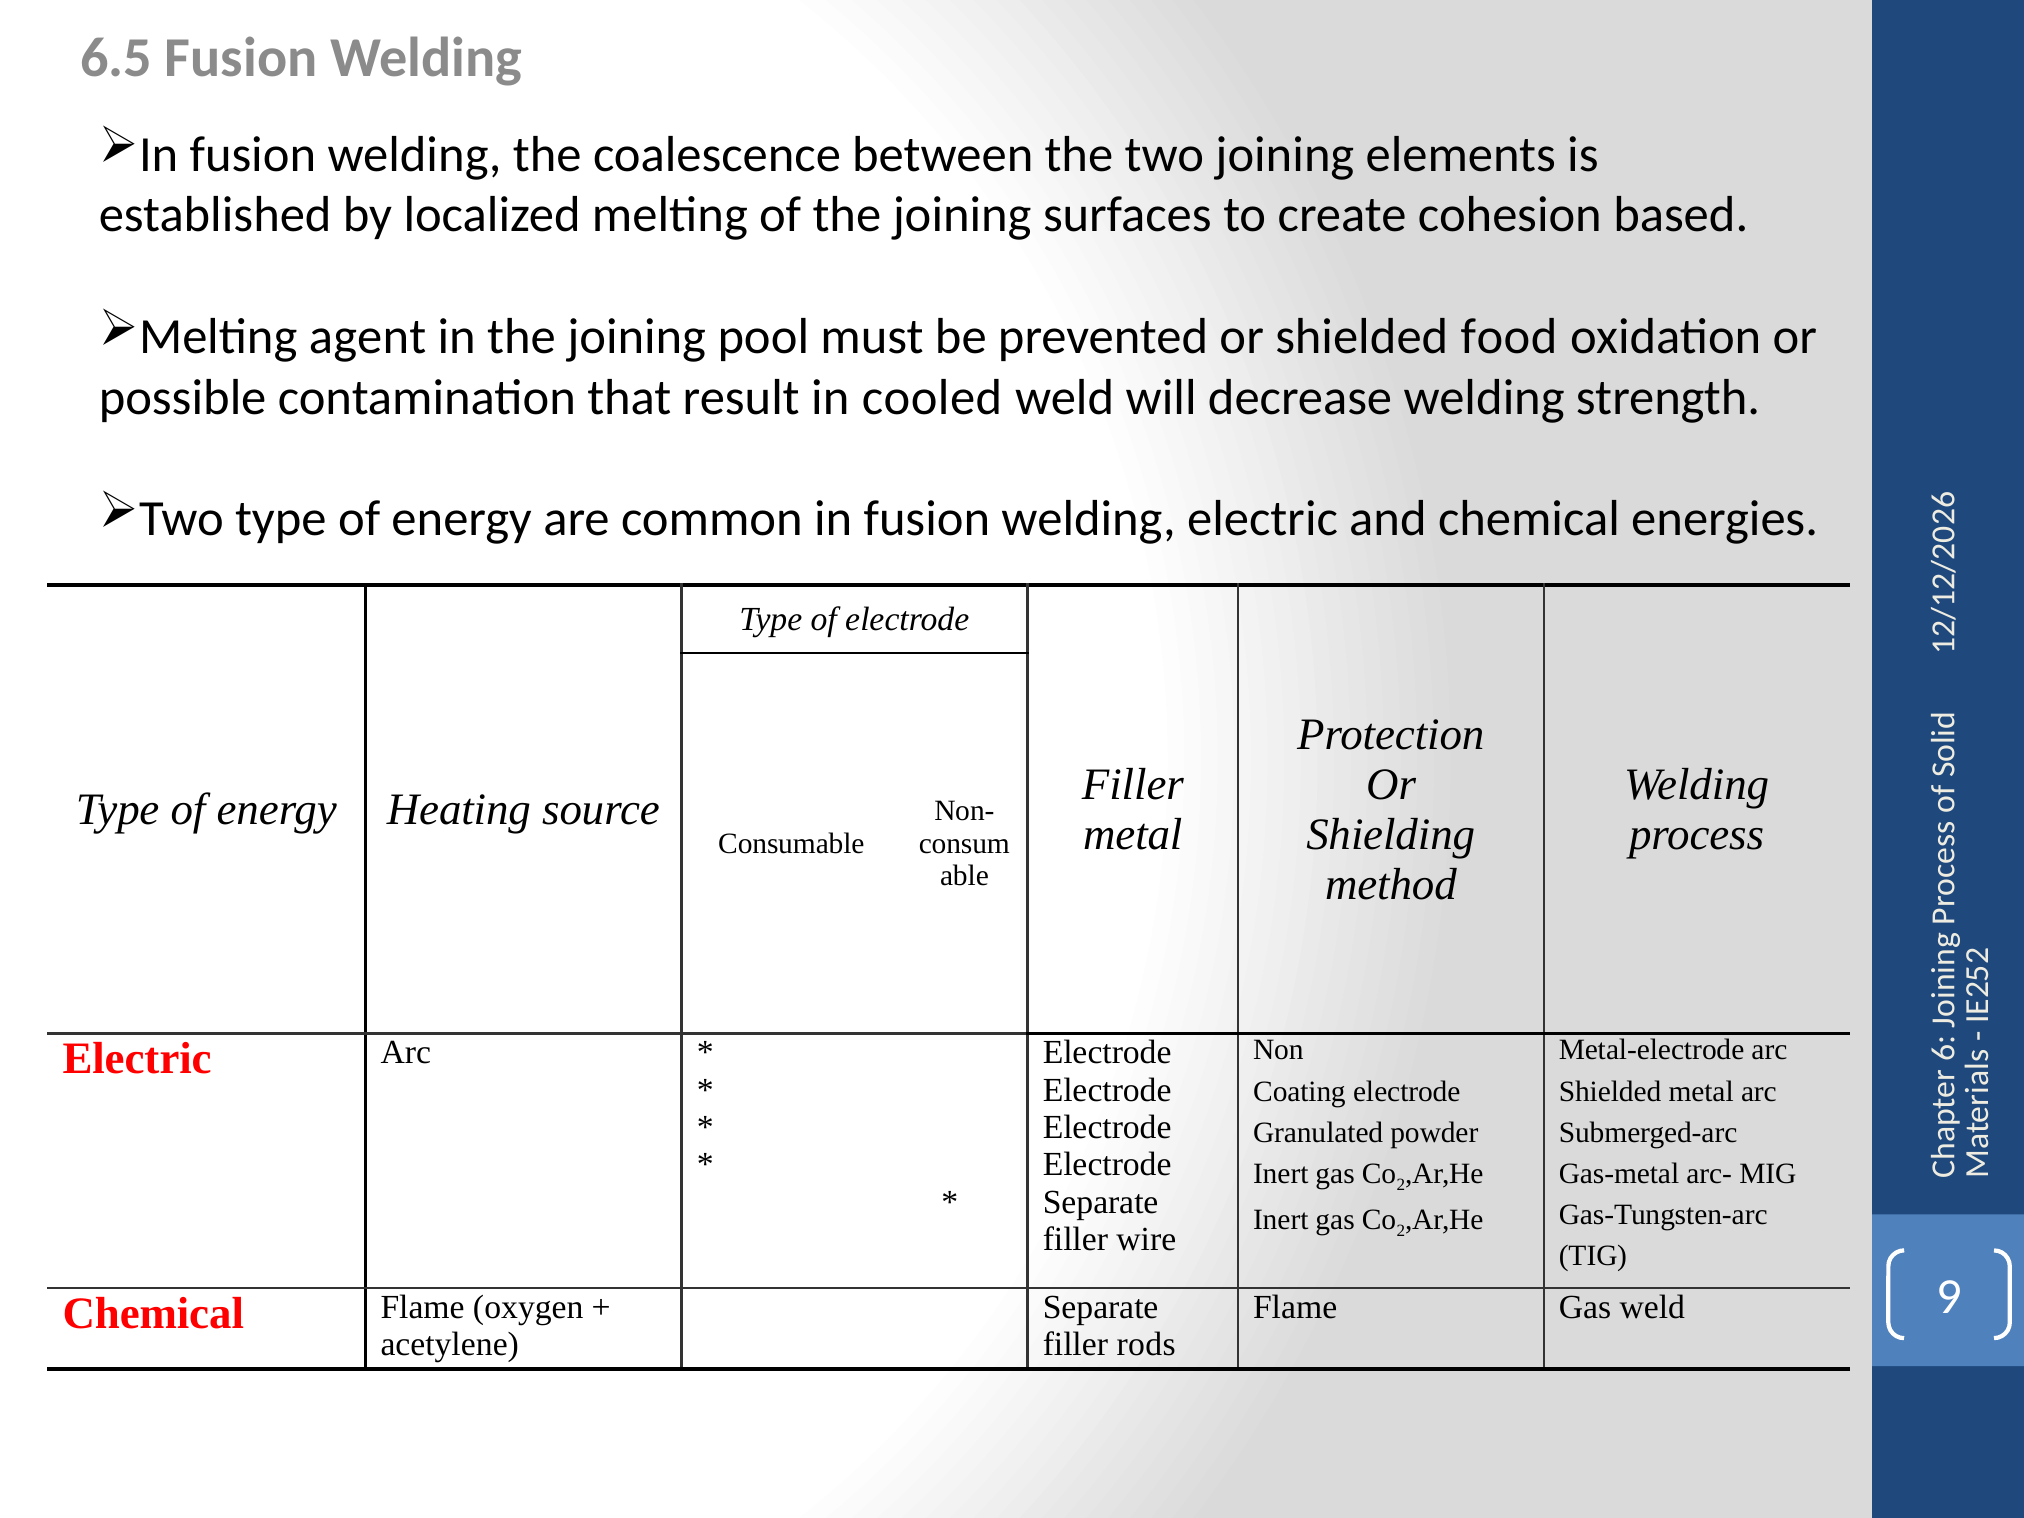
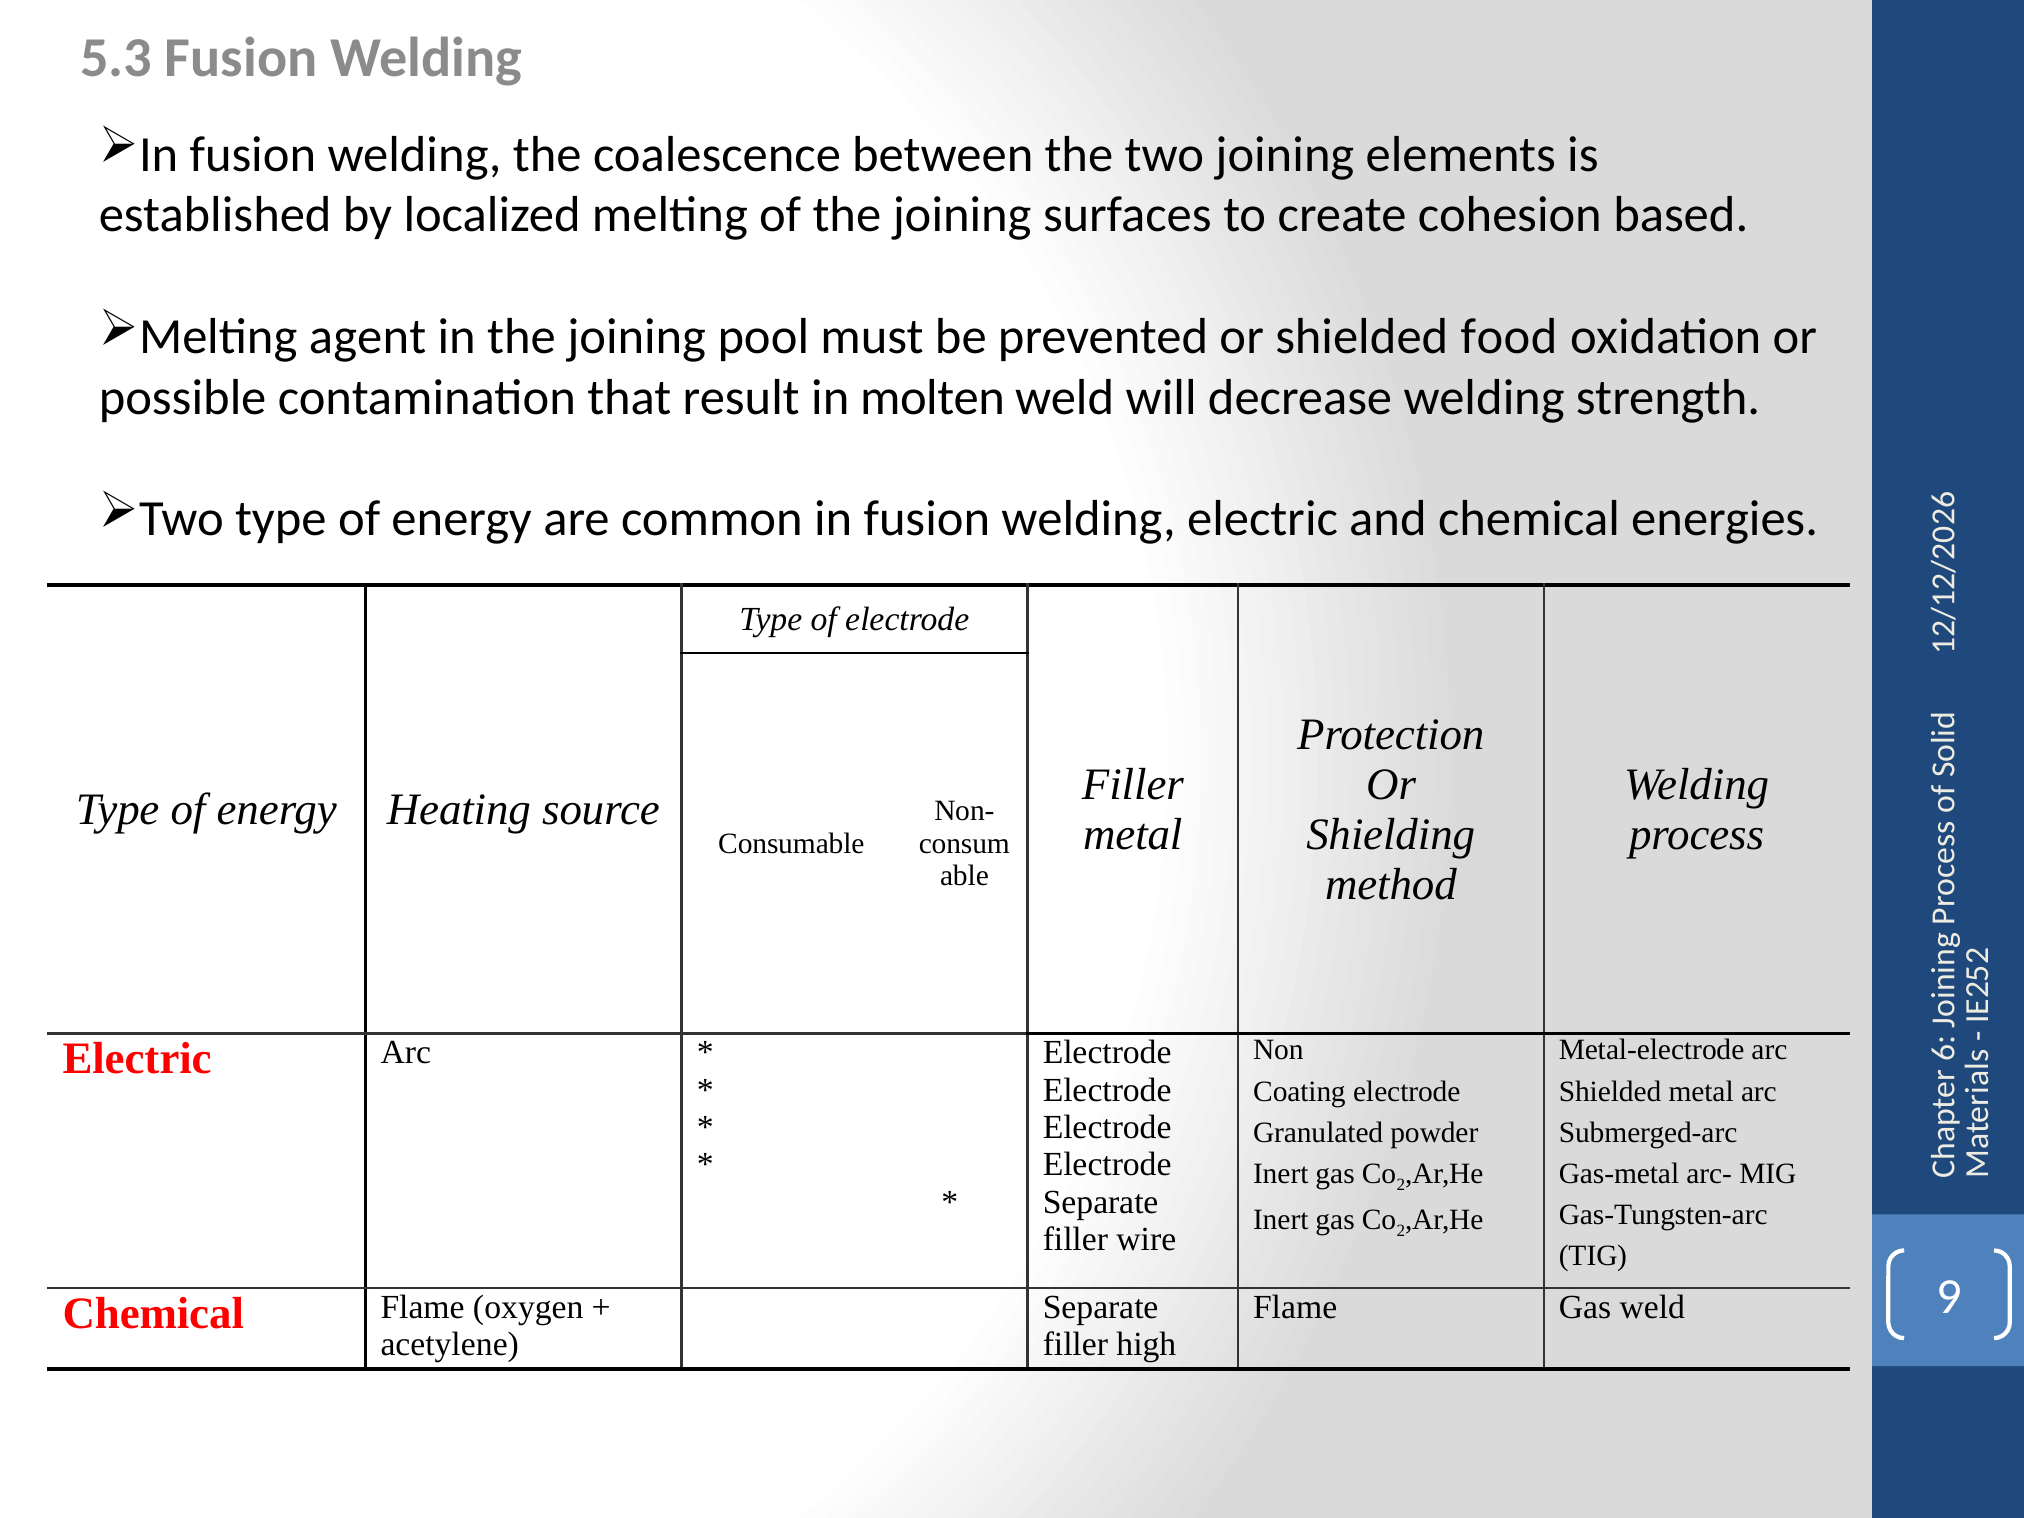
6.5: 6.5 -> 5.3
cooled: cooled -> molten
rods: rods -> high
